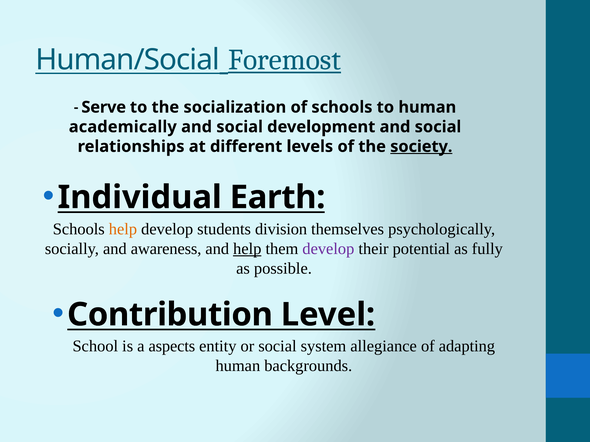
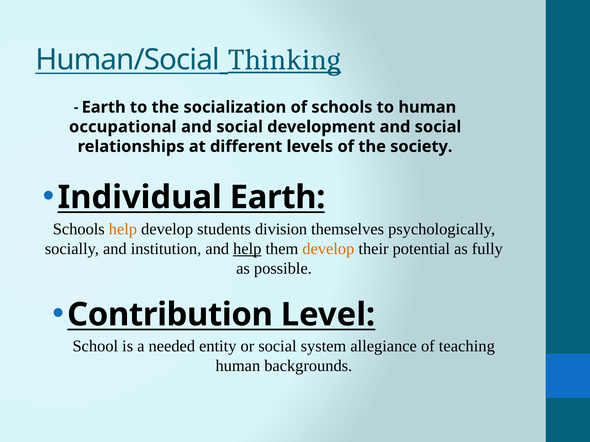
Foremost: Foremost -> Thinking
Serve at (104, 107): Serve -> Earth
academically: academically -> occupational
society underline: present -> none
awareness: awareness -> institution
develop at (328, 249) colour: purple -> orange
aspects: aspects -> needed
adapting: adapting -> teaching
